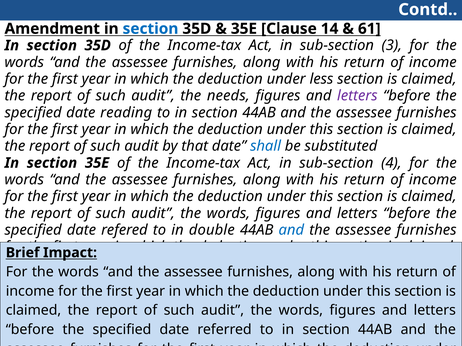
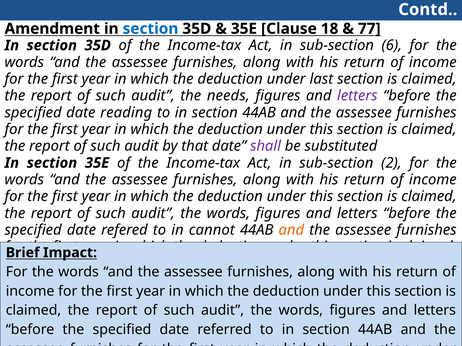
14: 14 -> 18
61: 61 -> 77
3: 3 -> 6
less: less -> last
shall at (266, 146) colour: blue -> purple
4: 4 -> 2
double: double -> cannot
and at (291, 230) colour: blue -> orange
